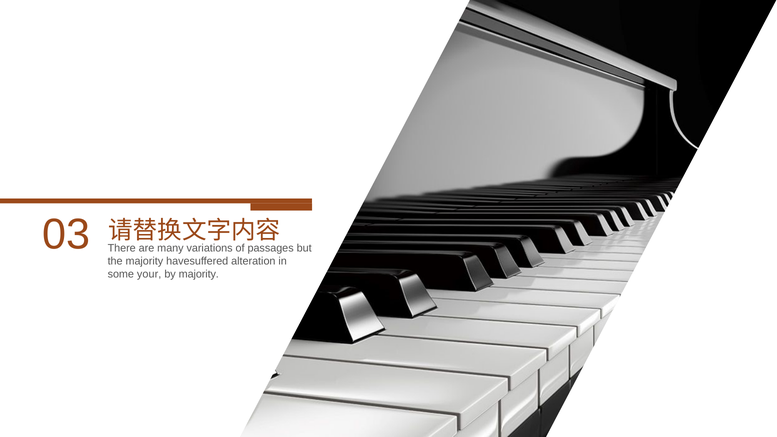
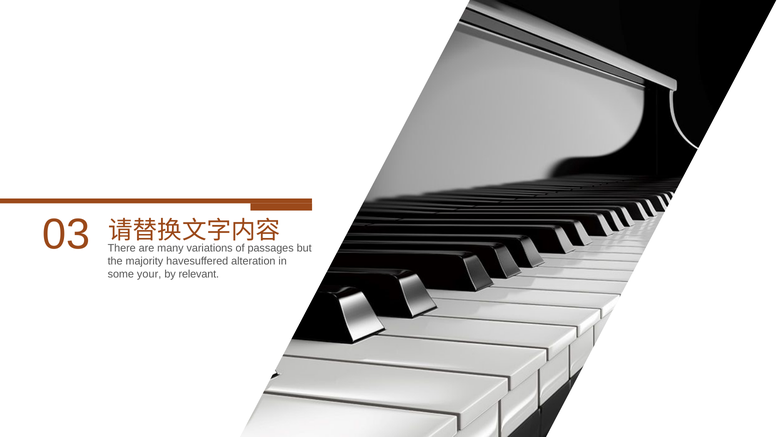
by majority: majority -> relevant
